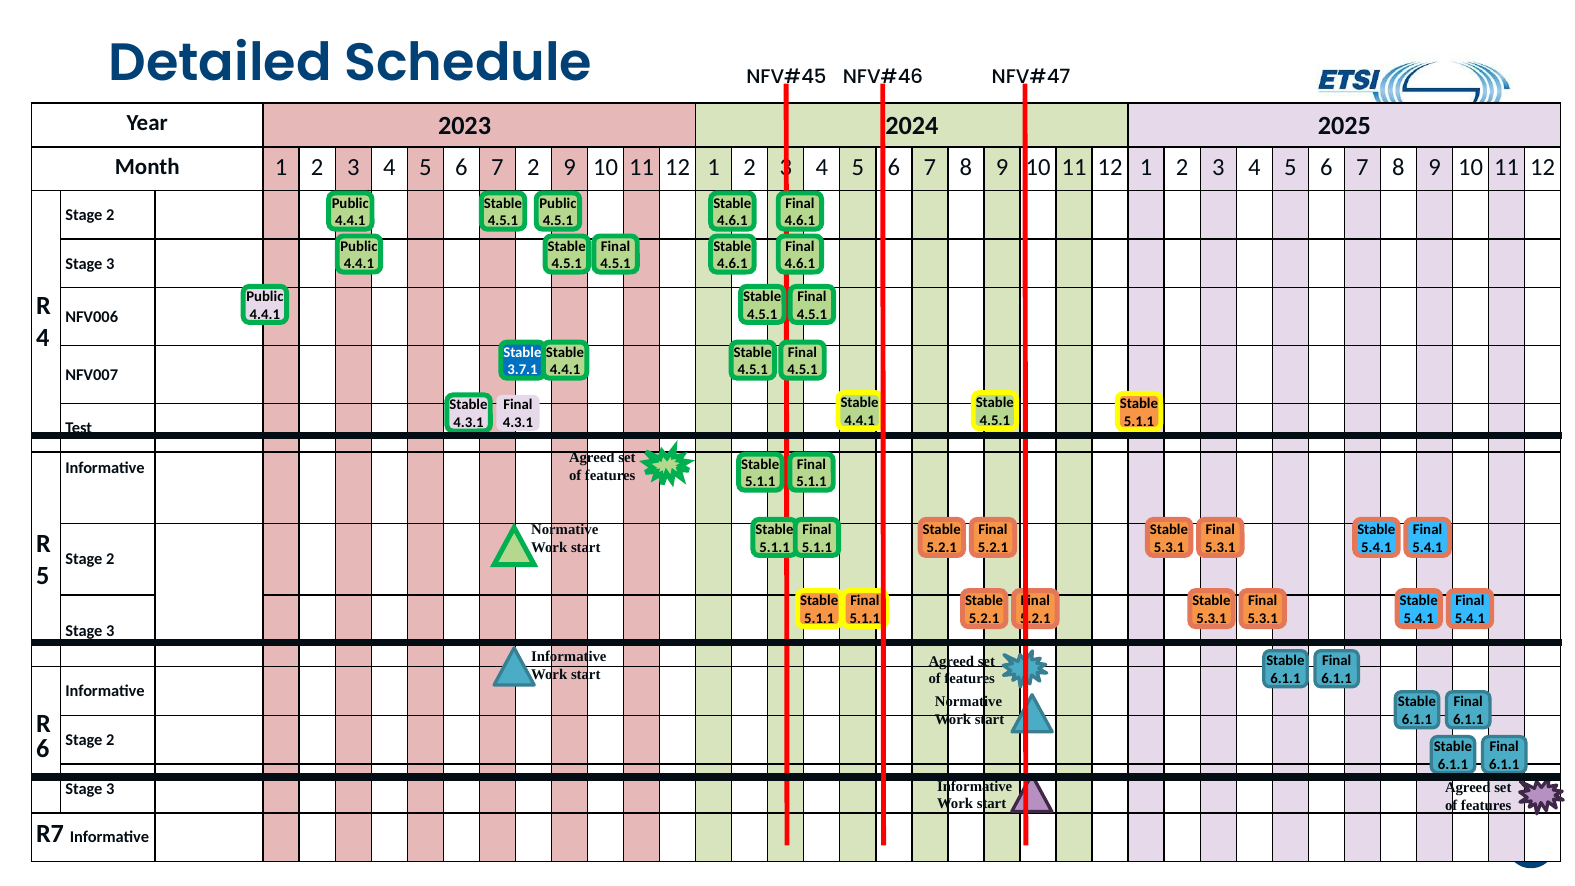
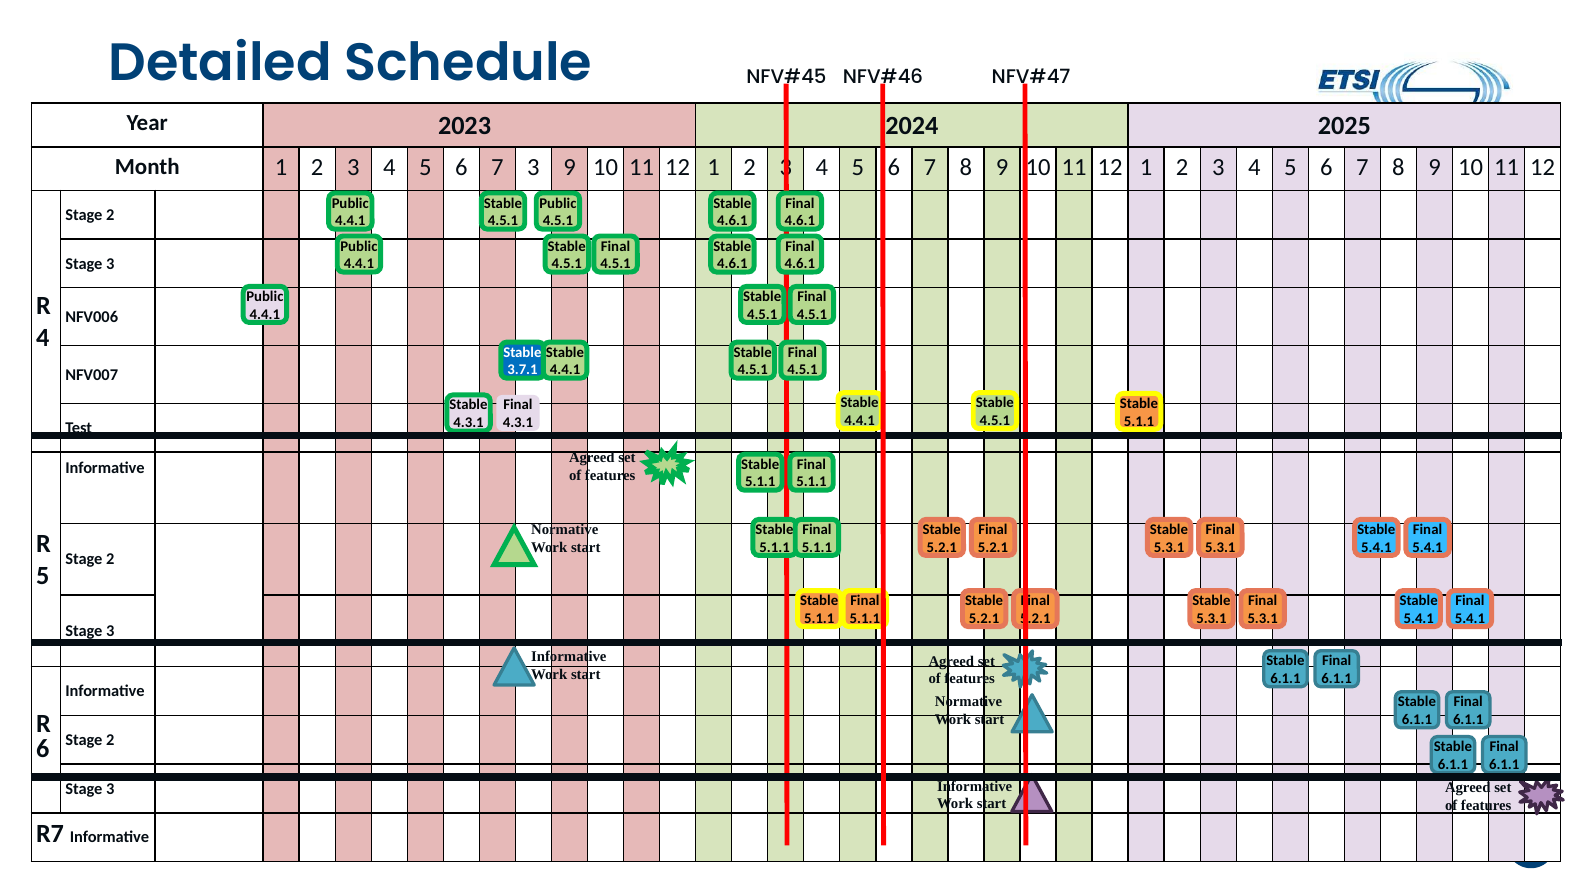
7 2: 2 -> 3
